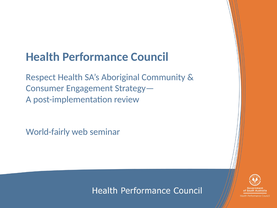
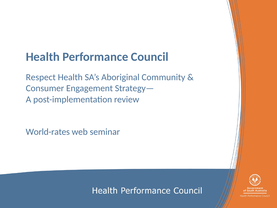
World-fairly: World-fairly -> World-rates
